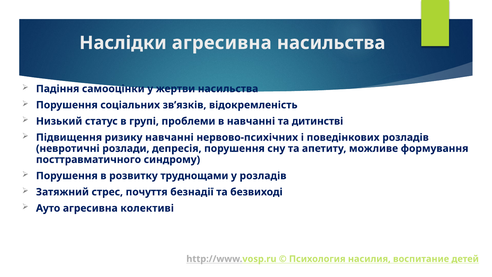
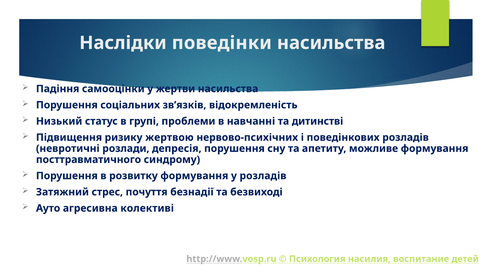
Наслідки агресивна: агресивна -> поведінки
ризику навчанні: навчанні -> жертвою
розвитку труднощами: труднощами -> формування
